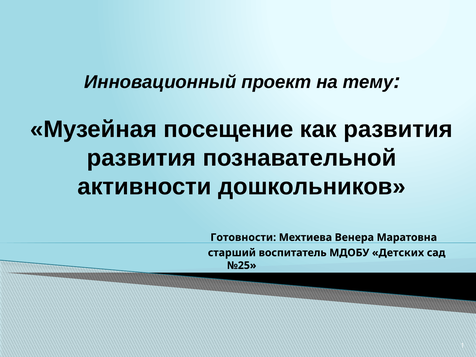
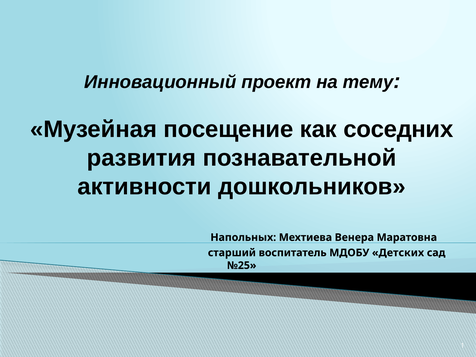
как развития: развития -> соседних
Готовности: Готовности -> Напольных
